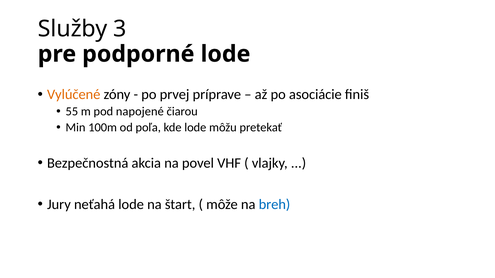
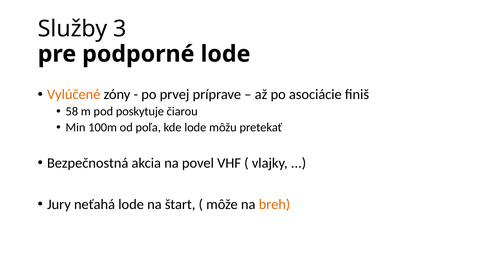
55: 55 -> 58
napojené: napojené -> poskytuje
breh colour: blue -> orange
